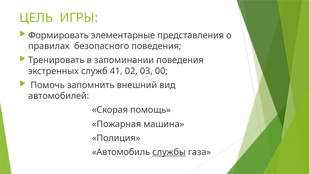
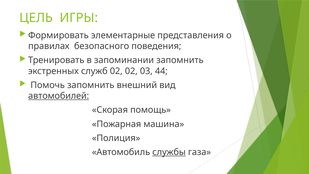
запоминании поведения: поведения -> запомнить
служб 41: 41 -> 02
00: 00 -> 44
автомобилей underline: none -> present
